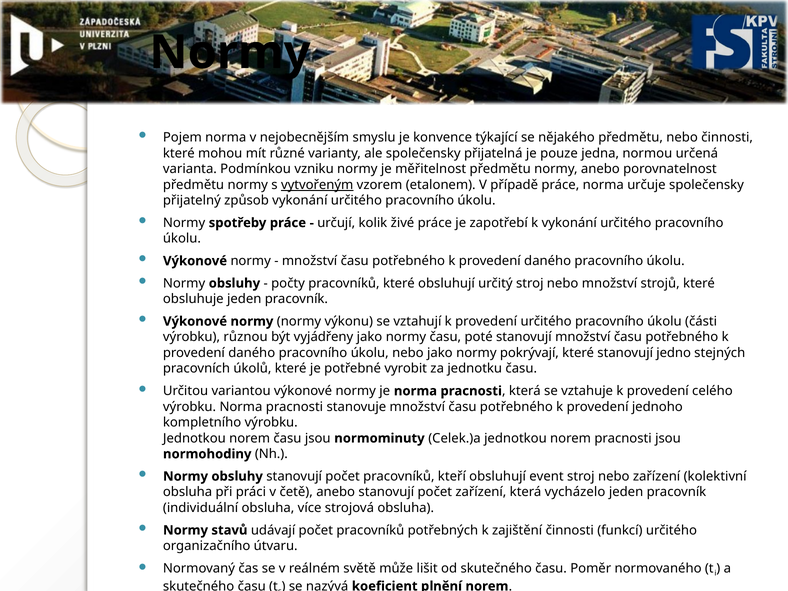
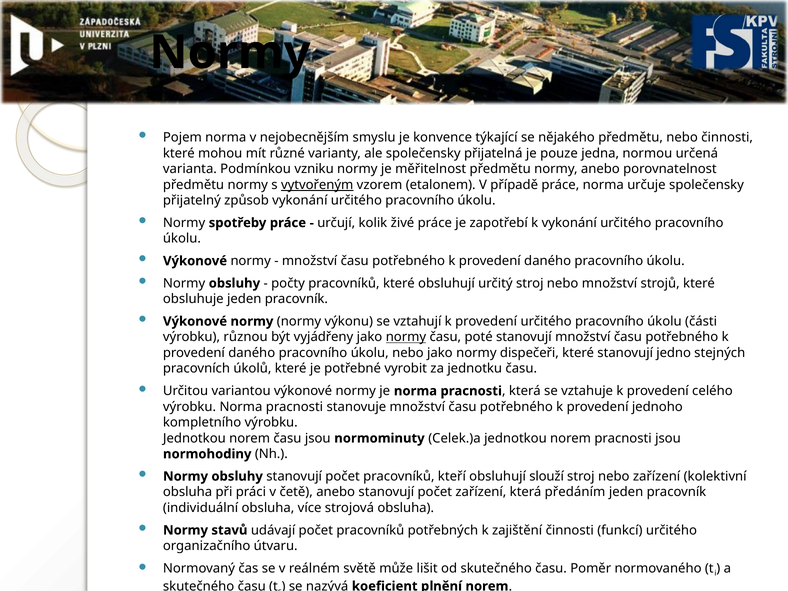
normy at (406, 337) underline: none -> present
pokrývají: pokrývají -> dispečeři
event: event -> slouží
vycházelo: vycházelo -> předáním
